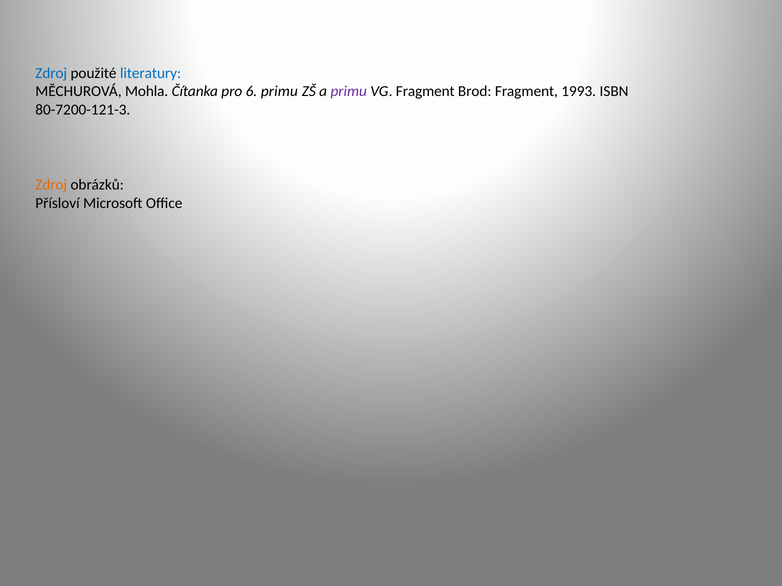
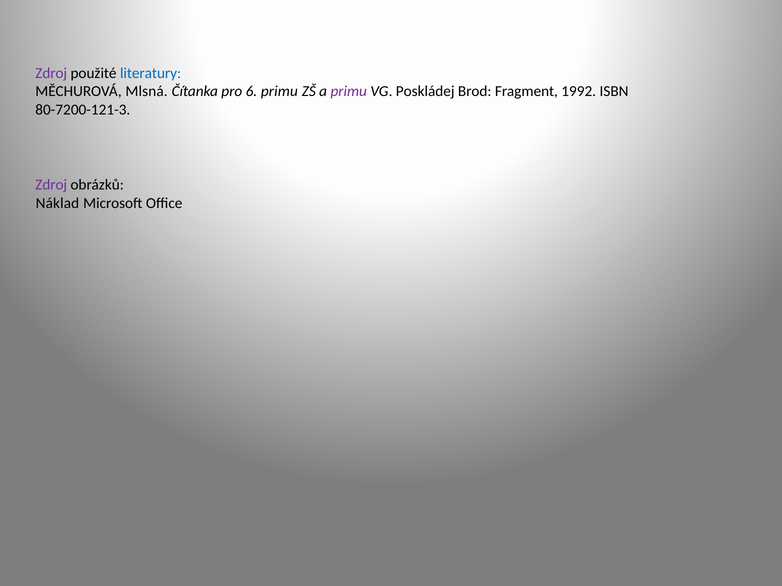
Zdroj at (51, 73) colour: blue -> purple
Mohla: Mohla -> Mlsná
VG Fragment: Fragment -> Poskládej
1993: 1993 -> 1992
Zdroj at (51, 185) colour: orange -> purple
Přísloví: Přísloví -> Náklad
